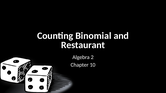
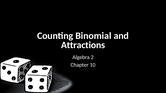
Restaurant: Restaurant -> Attractions
